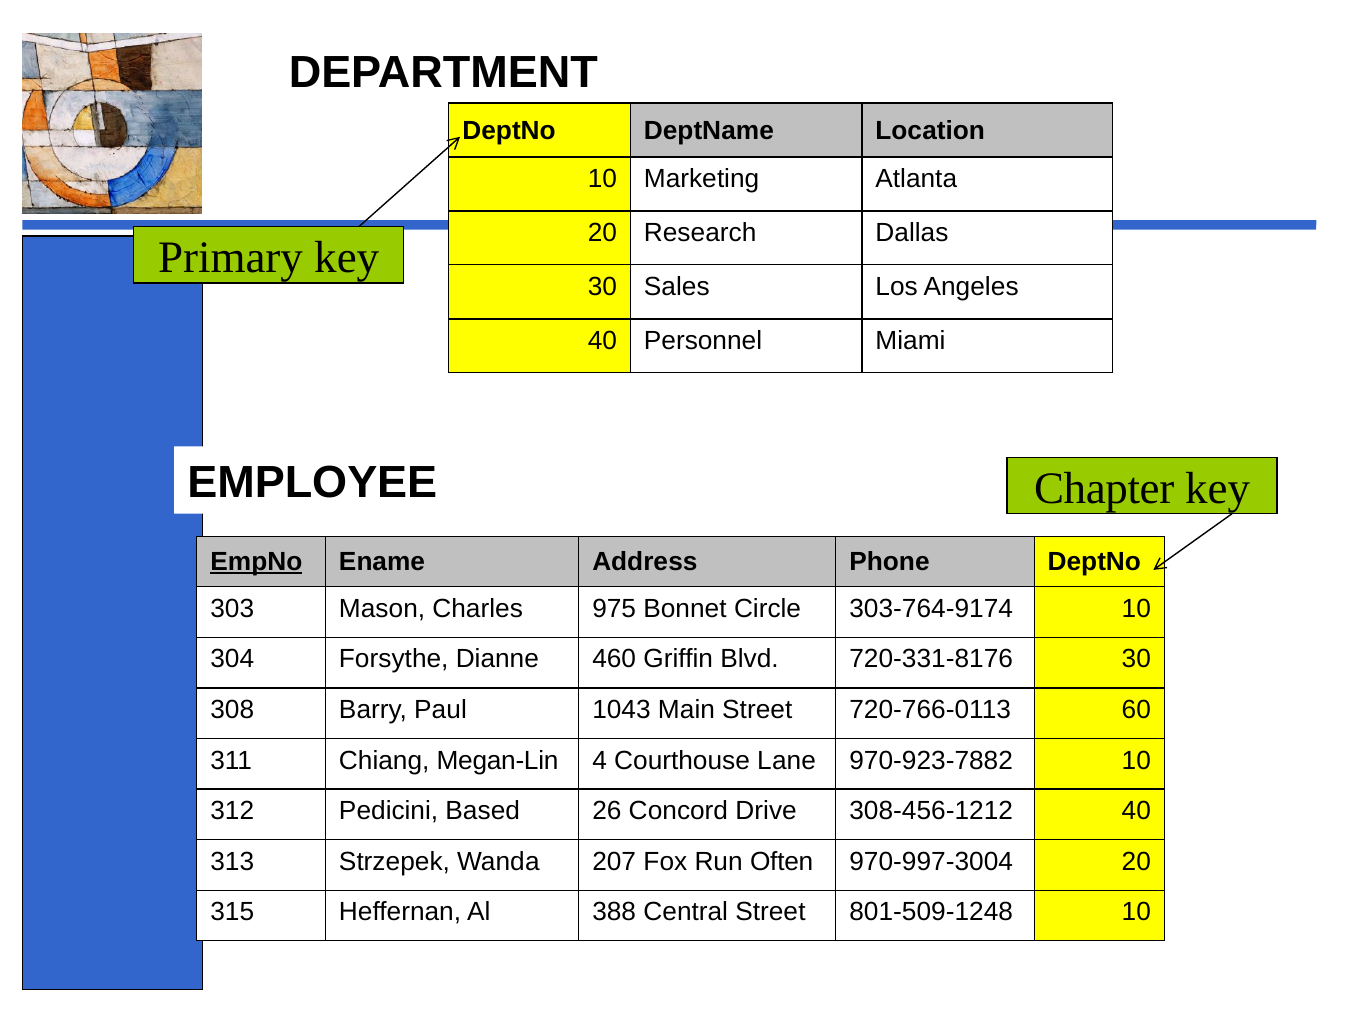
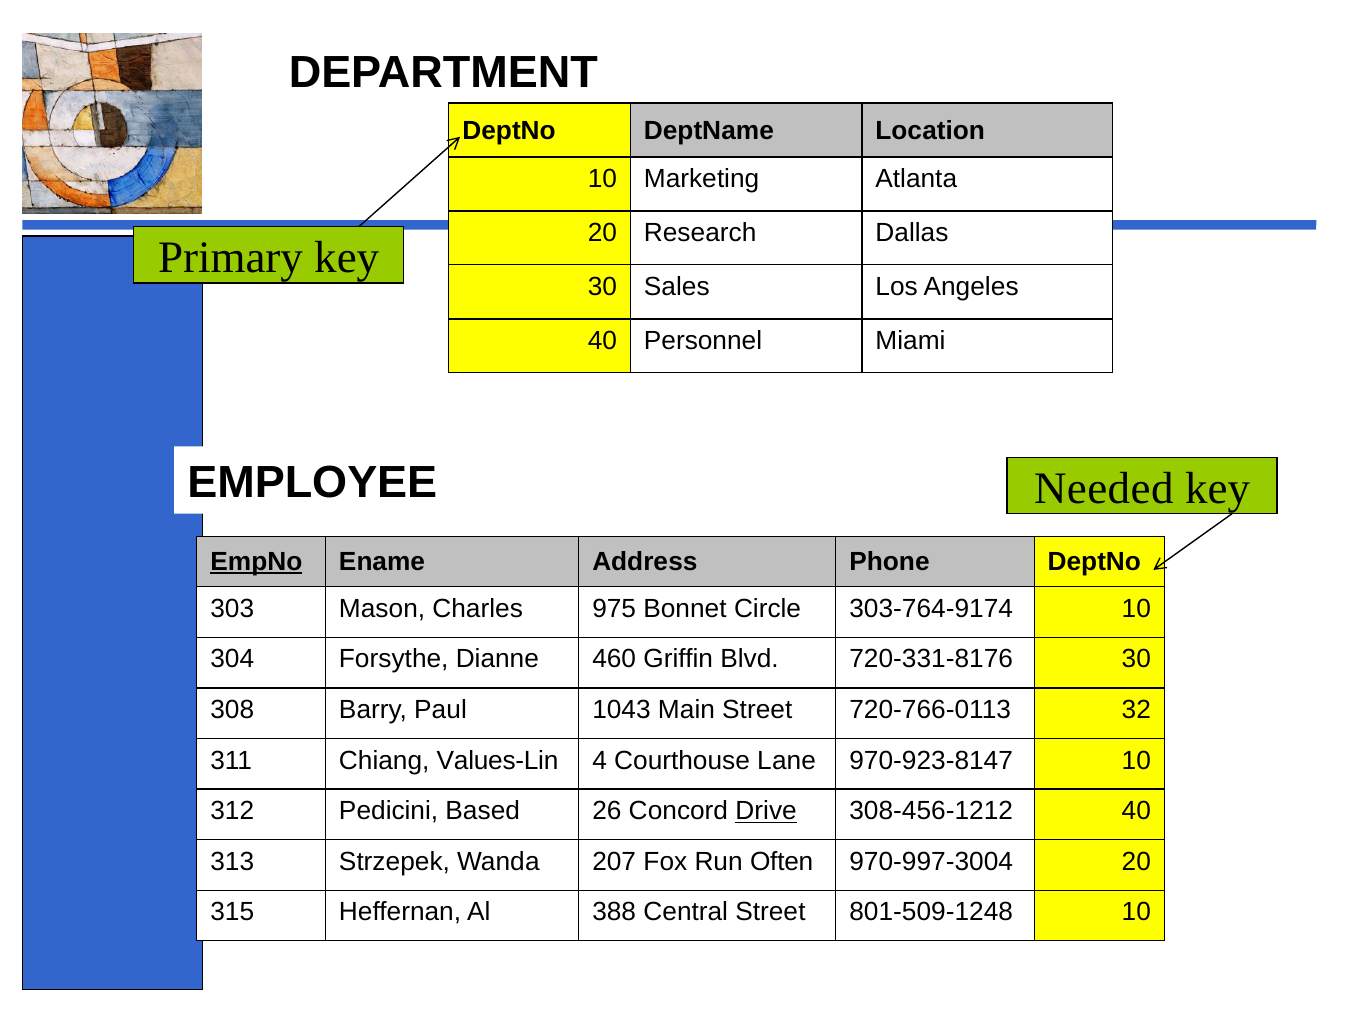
Chapter: Chapter -> Needed
60: 60 -> 32
Megan-Lin: Megan-Lin -> Values-Lin
970-923-7882: 970-923-7882 -> 970-923-8147
Drive underline: none -> present
